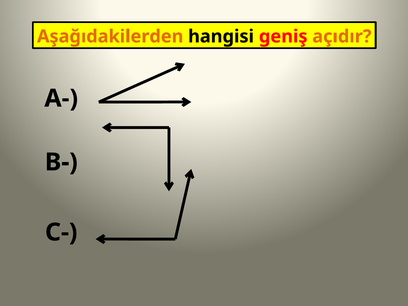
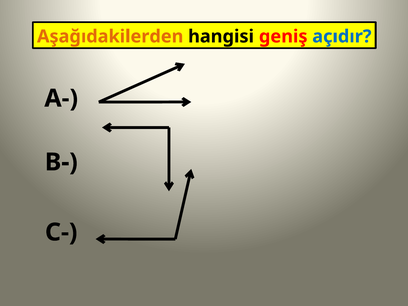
açıdır colour: orange -> blue
